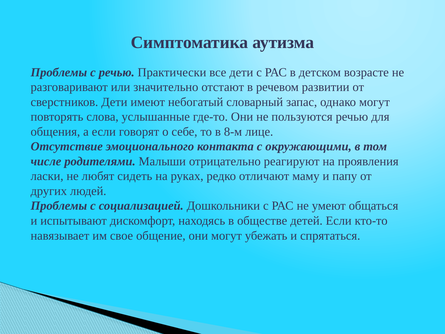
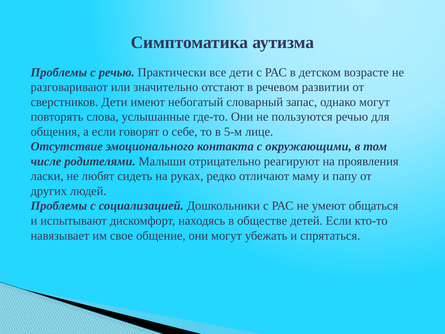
8-м: 8-м -> 5-м
